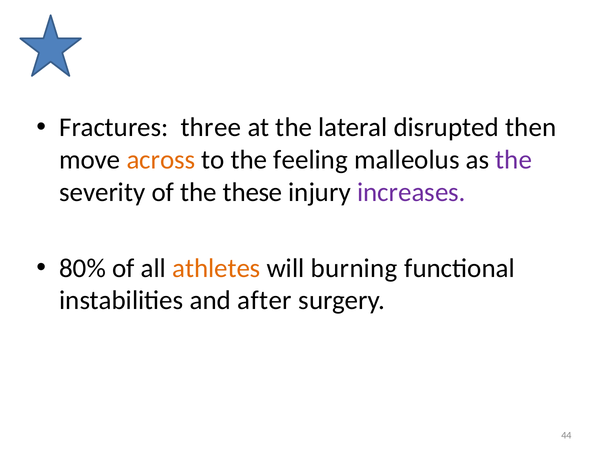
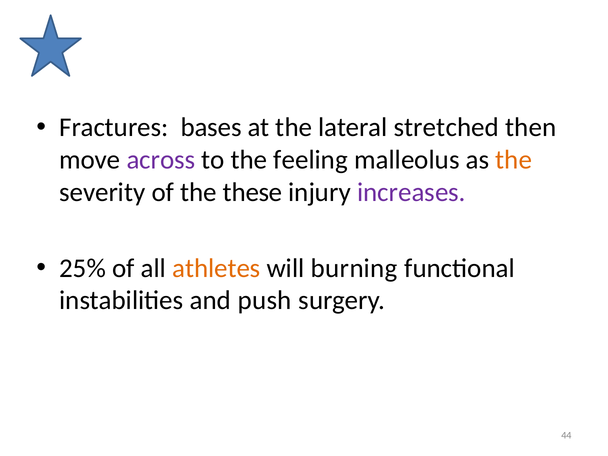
three: three -> bases
disrupted: disrupted -> stretched
across colour: orange -> purple
the at (514, 160) colour: purple -> orange
80%: 80% -> 25%
after: after -> push
